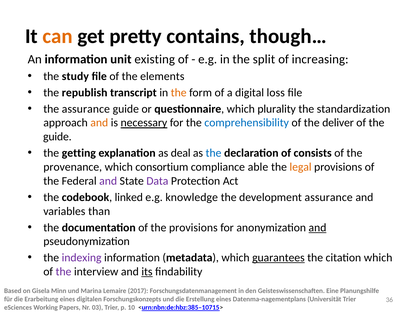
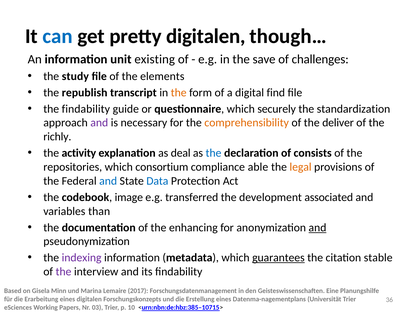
can colour: orange -> blue
pretty contains: contains -> digitalen
split: split -> save
increasing: increasing -> challenges
loss: loss -> find
the assurance: assurance -> findability
plurality: plurality -> securely
and at (99, 123) colour: orange -> purple
necessary underline: present -> none
comprehensibility colour: blue -> orange
guide at (57, 137): guide -> richly
getting: getting -> activity
provenance: provenance -> repositories
and at (108, 181) colour: purple -> blue
Data colour: purple -> blue
linked: linked -> image
knowledge: knowledge -> transferred
development assurance: assurance -> associated
the provisions: provisions -> enhancing
citation which: which -> stable
its underline: present -> none
